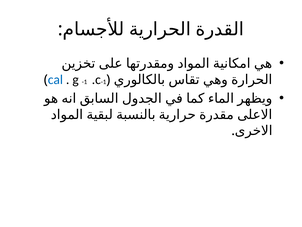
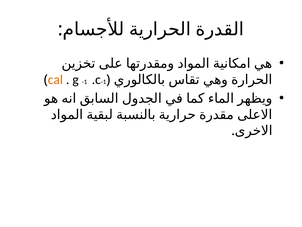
cal colour: blue -> orange
